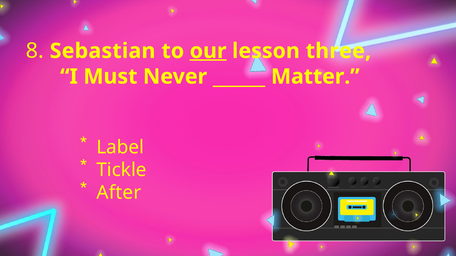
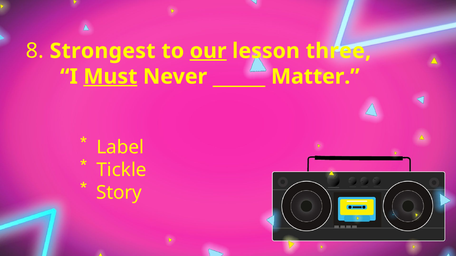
Sebastian: Sebastian -> Strongest
Must underline: none -> present
After: After -> Story
